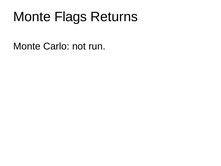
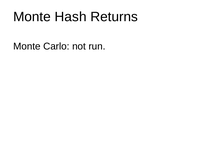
Flags: Flags -> Hash
